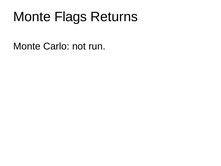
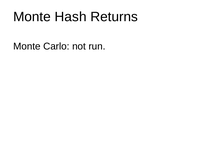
Flags: Flags -> Hash
